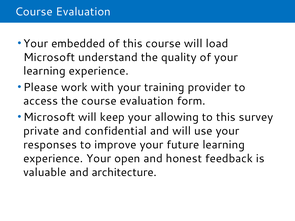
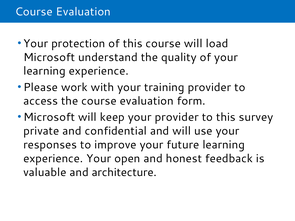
embedded: embedded -> protection
your allowing: allowing -> provider
